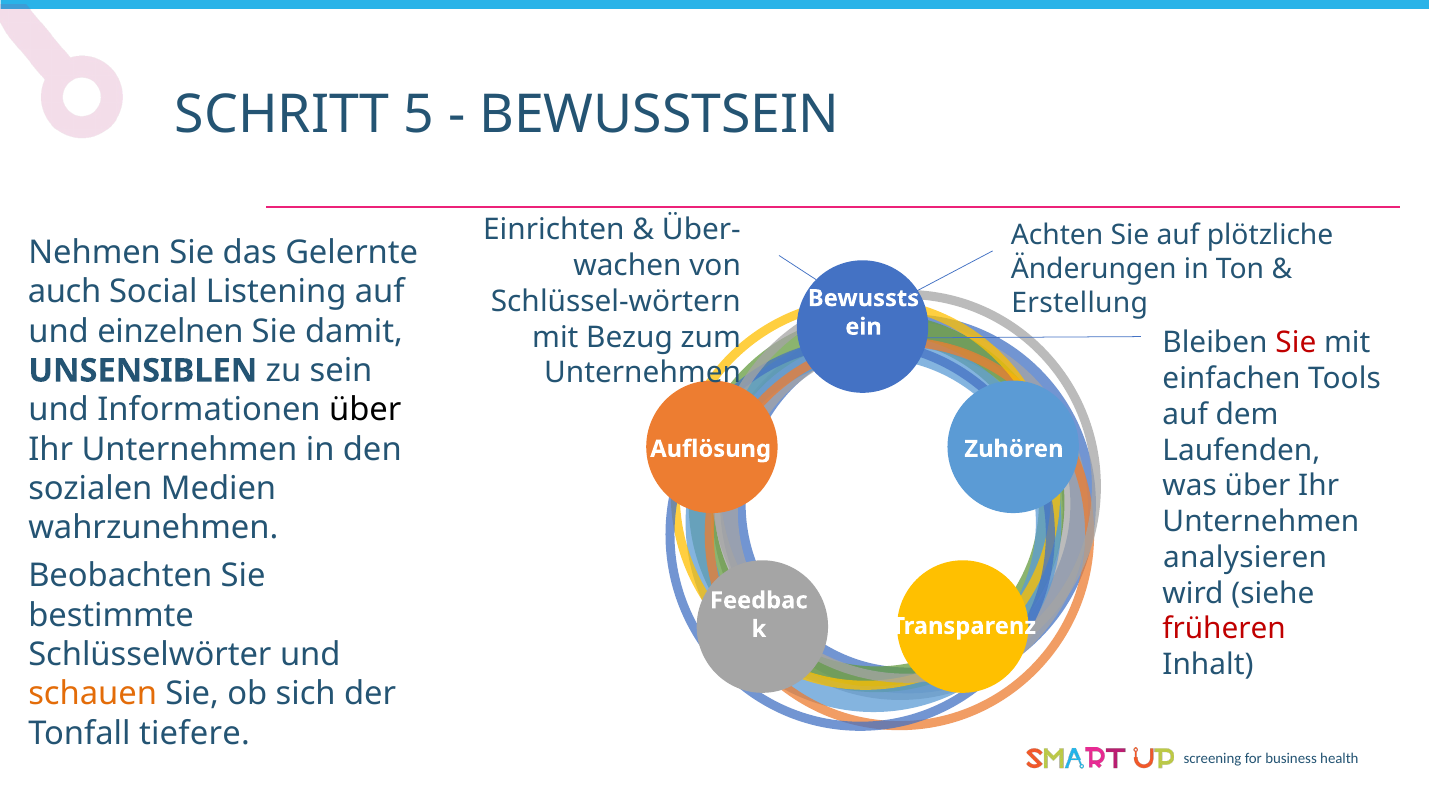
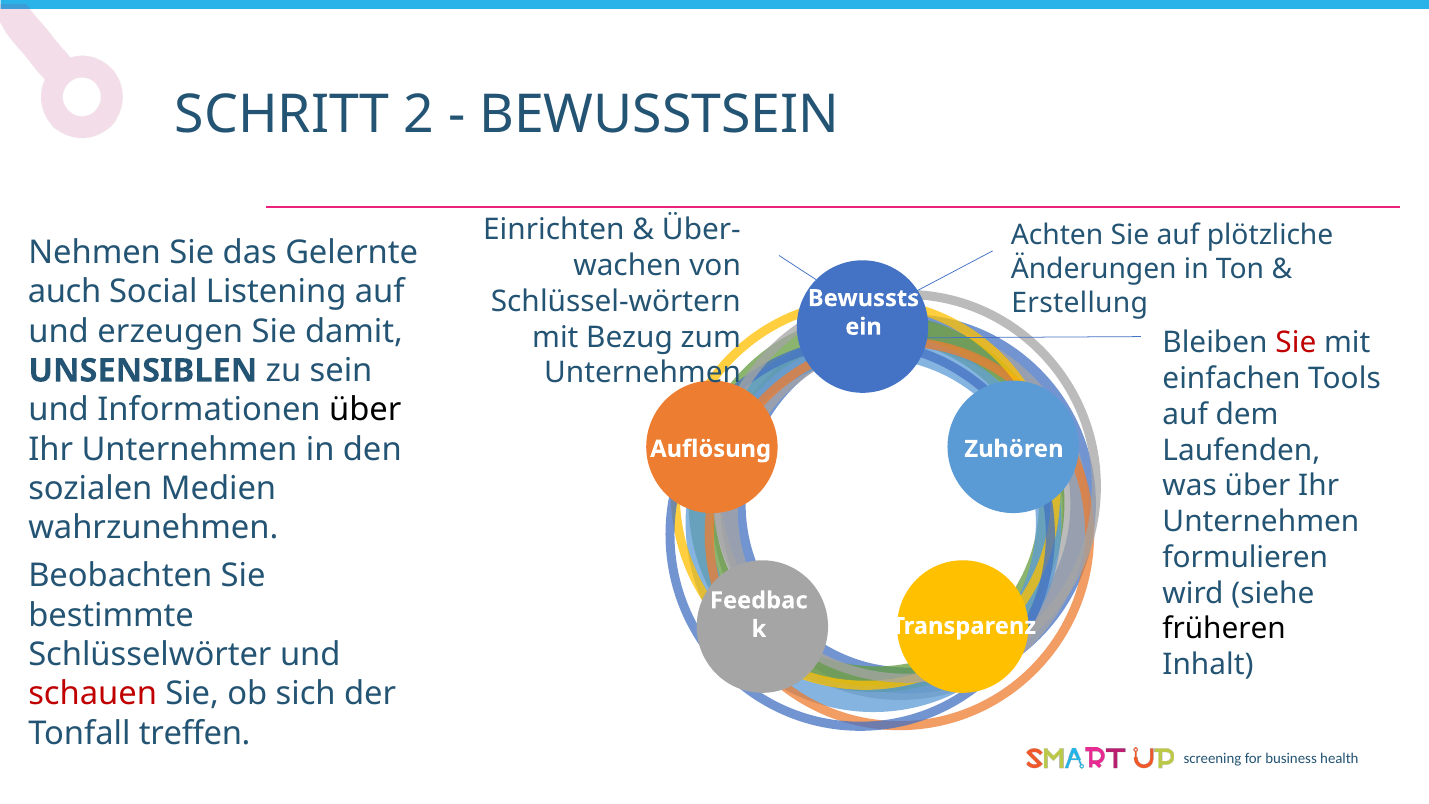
5: 5 -> 2
einzelnen: einzelnen -> erzeugen
analysieren: analysieren -> formulieren
früheren colour: red -> black
schauen colour: orange -> red
tiefere: tiefere -> treffen
